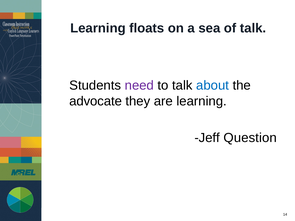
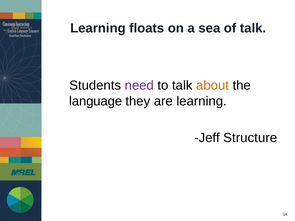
about colour: blue -> orange
advocate: advocate -> language
Question: Question -> Structure
